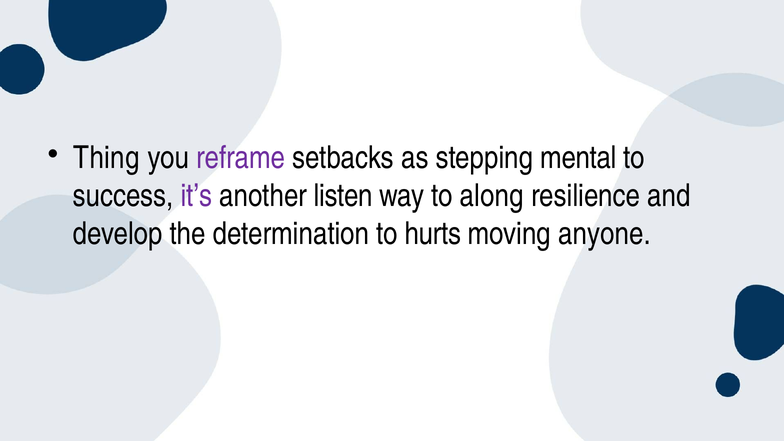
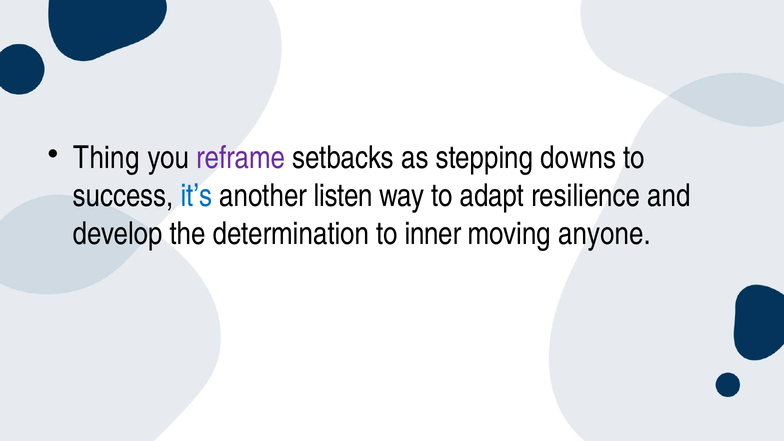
mental: mental -> downs
it’s colour: purple -> blue
along: along -> adapt
hurts: hurts -> inner
